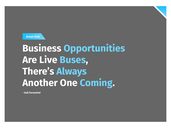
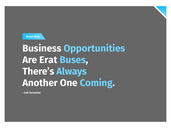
Live: Live -> Erat
